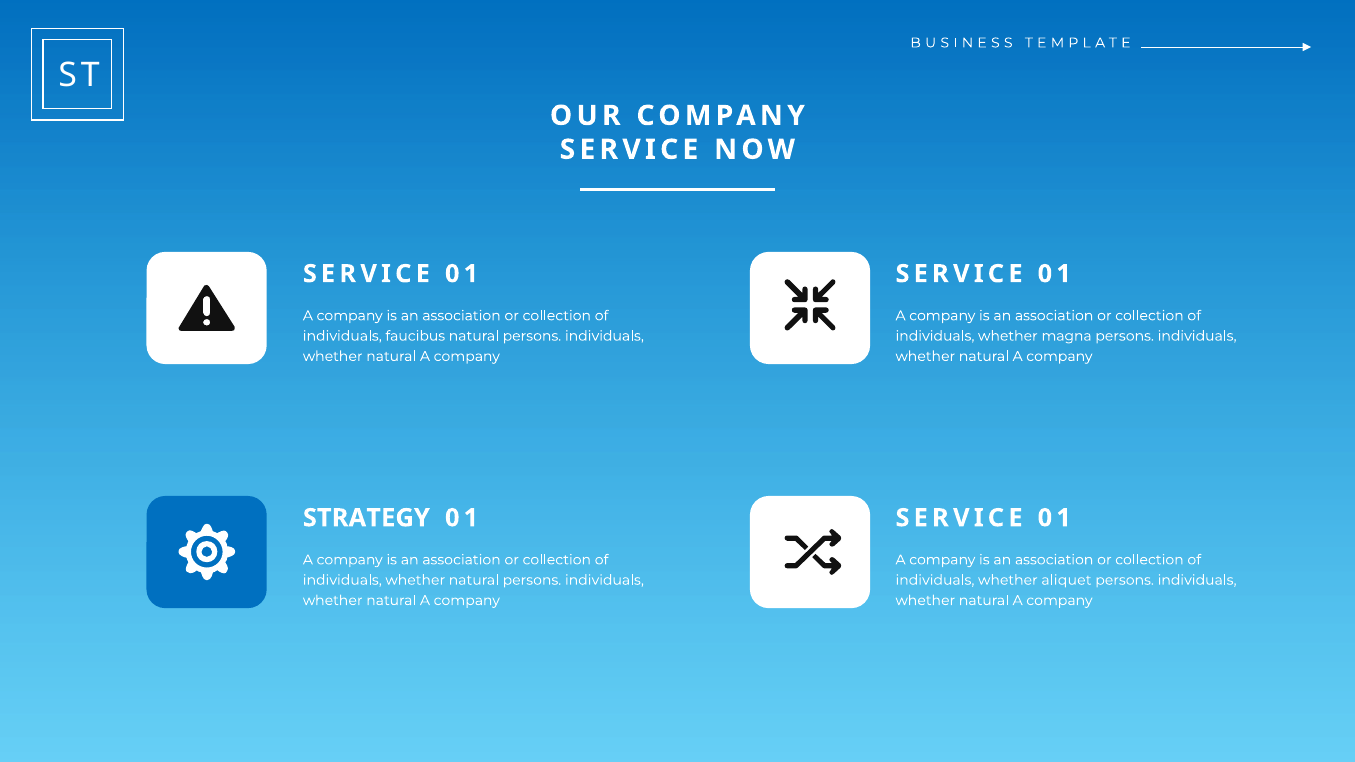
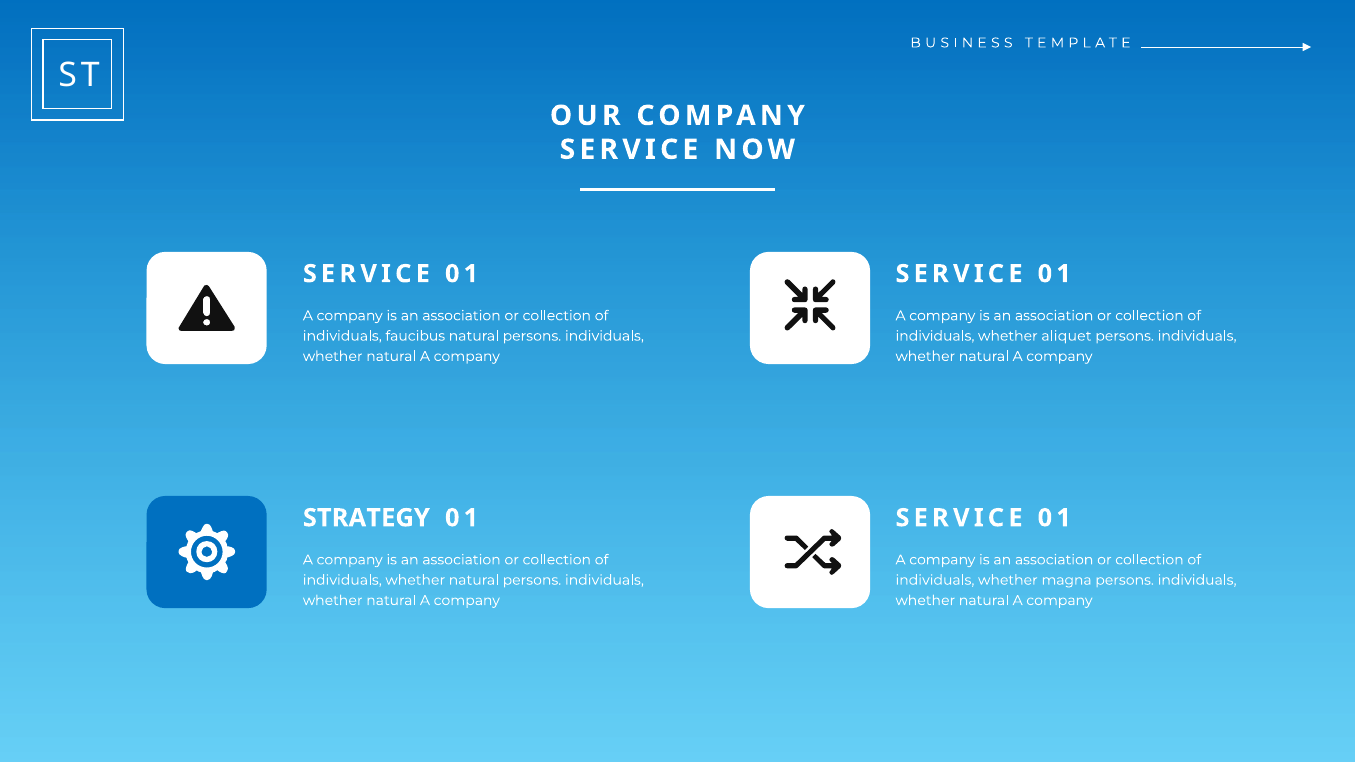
magna: magna -> aliquet
aliquet: aliquet -> magna
